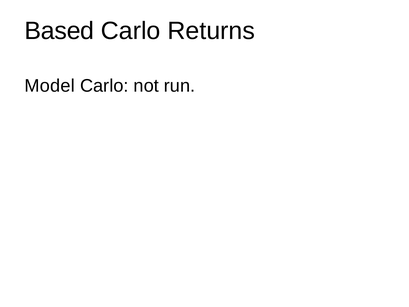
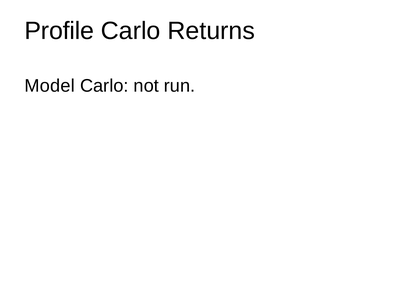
Based: Based -> Profile
